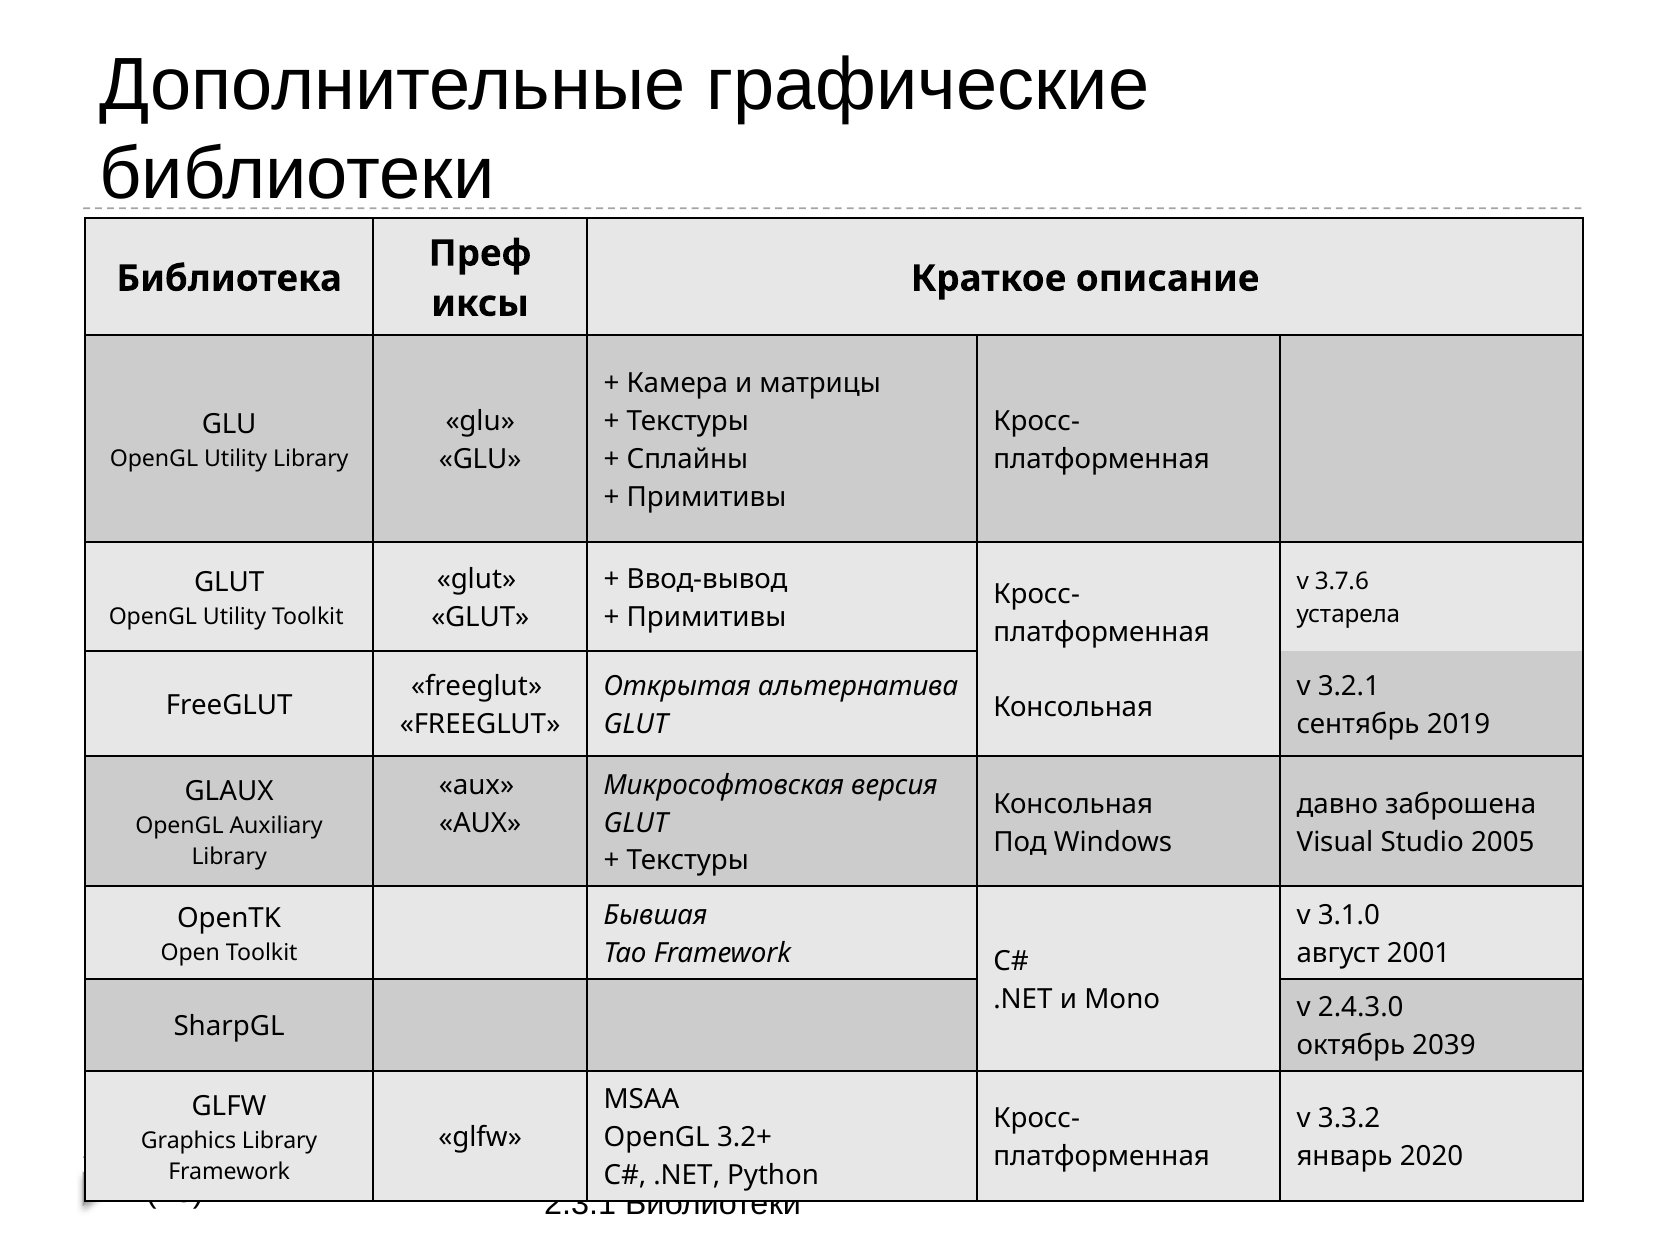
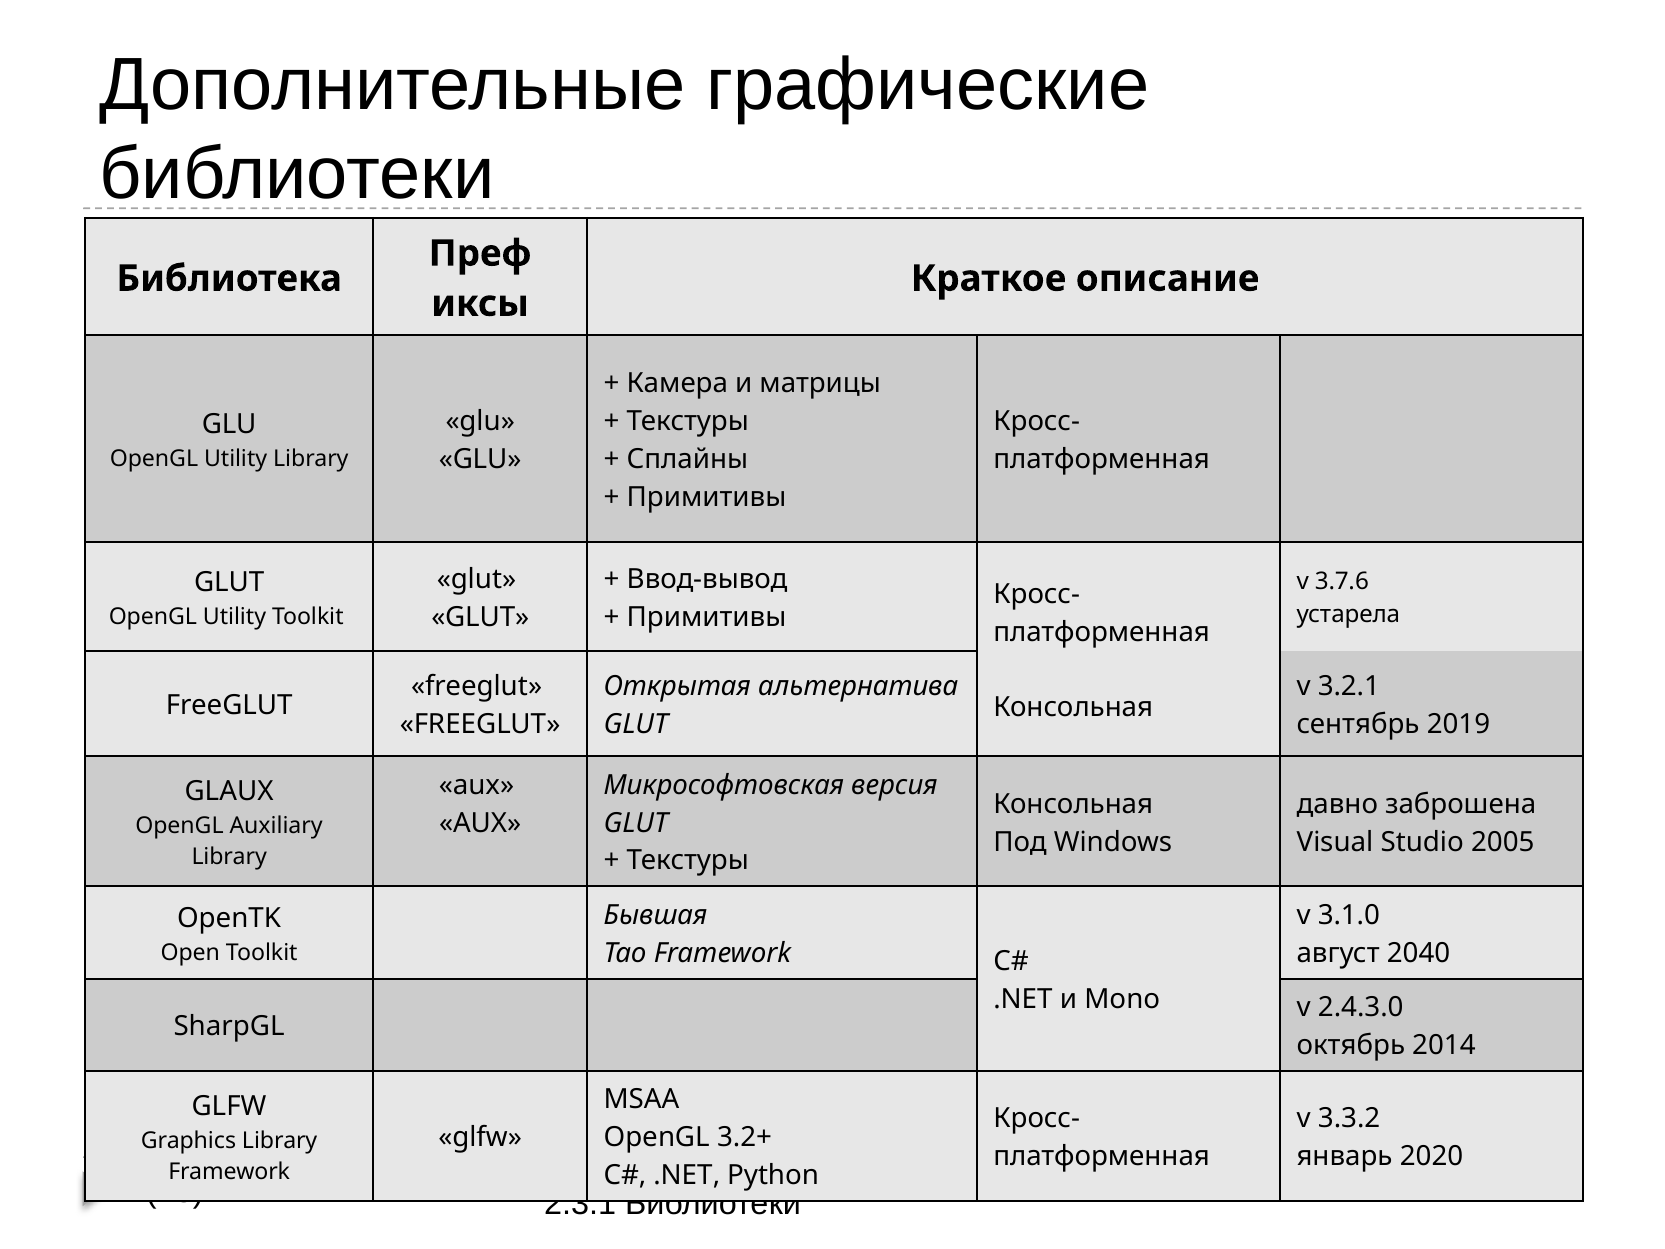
2001: 2001 -> 2040
2039: 2039 -> 2014
